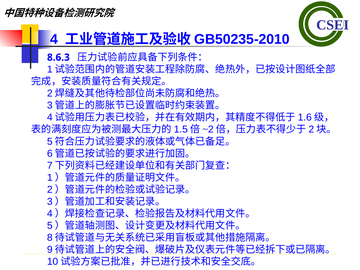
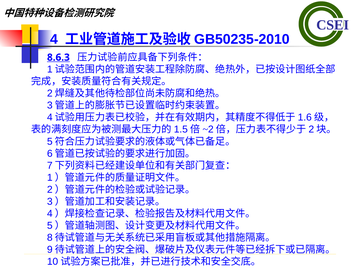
8.6.3 underline: none -> present
